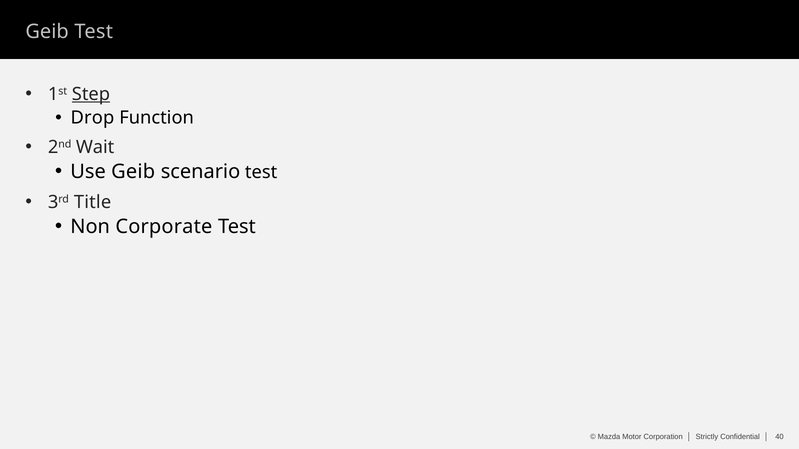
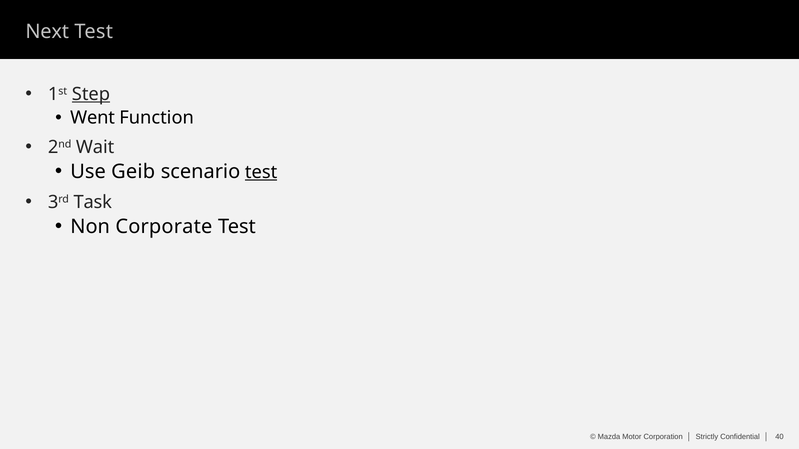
Geib at (47, 32): Geib -> Next
Drop: Drop -> Went
test at (261, 172) underline: none -> present
Title: Title -> Task
